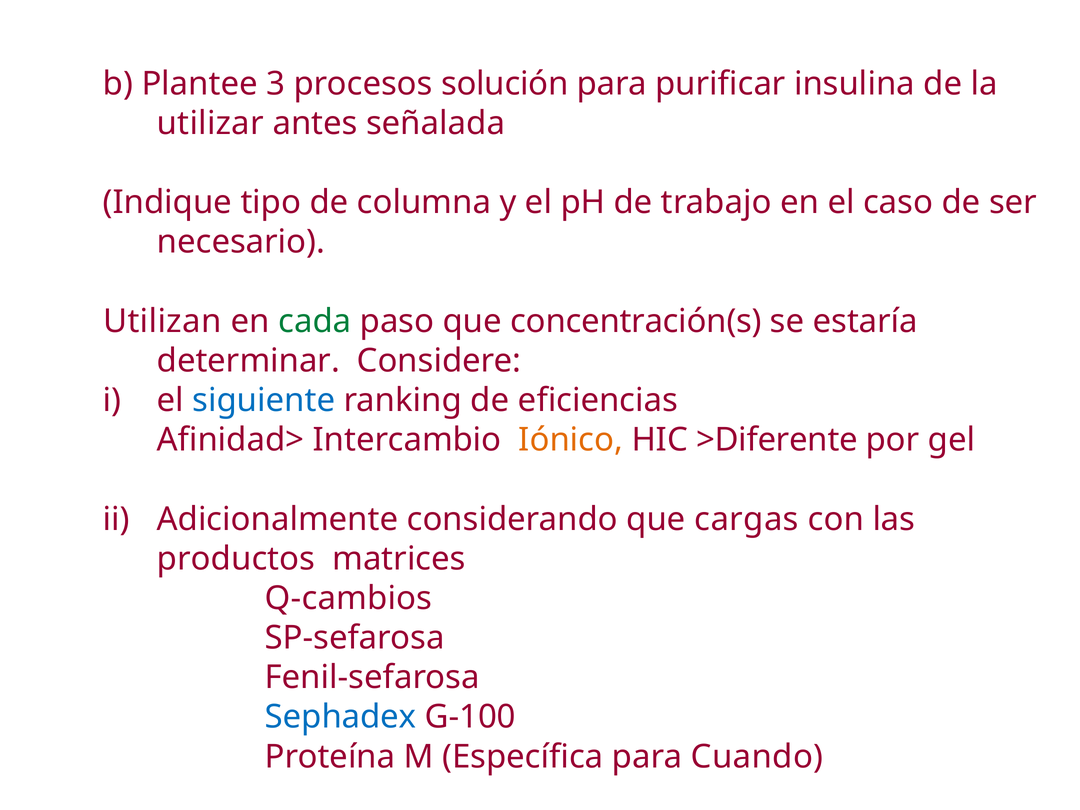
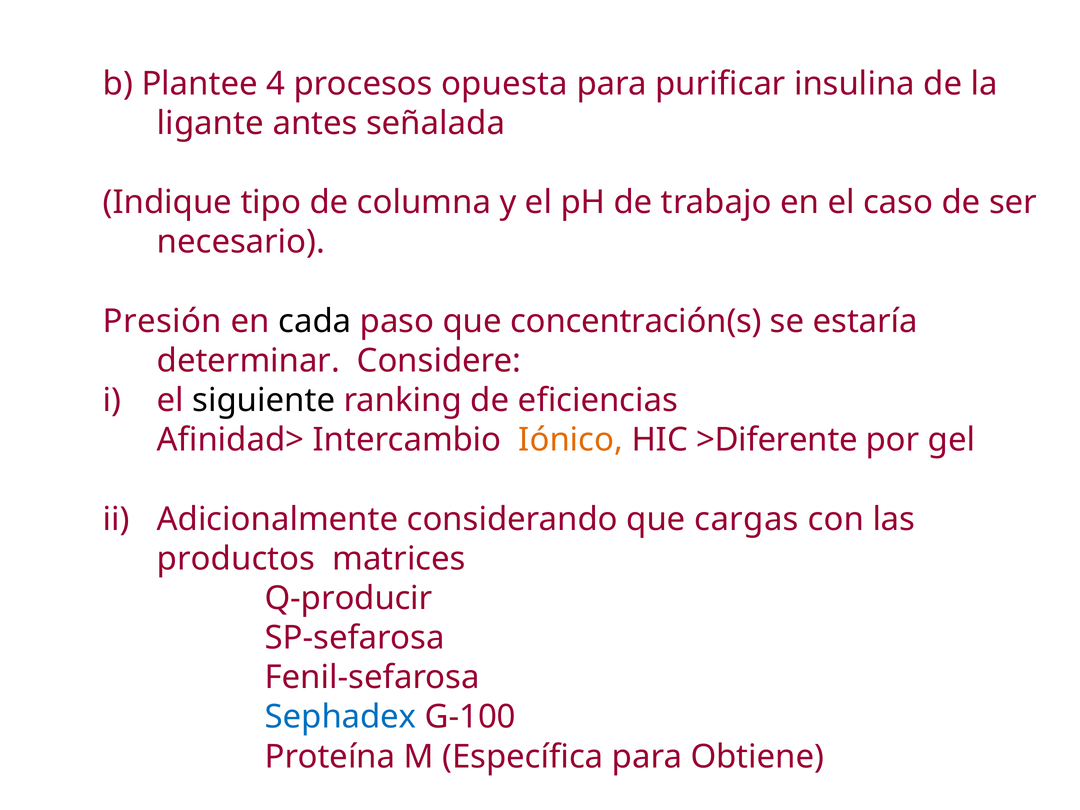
3: 3 -> 4
solución: solución -> opuesta
utilizar: utilizar -> ligante
Utilizan: Utilizan -> Presión
cada colour: green -> black
siguiente colour: blue -> black
Q-cambios: Q-cambios -> Q-producir
Cuando: Cuando -> Obtiene
